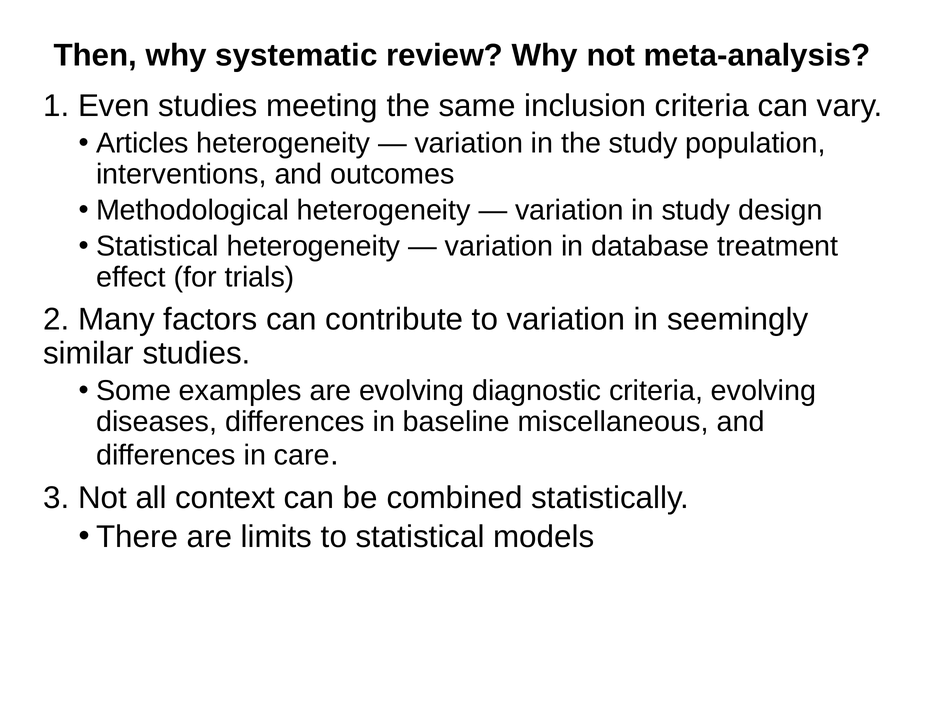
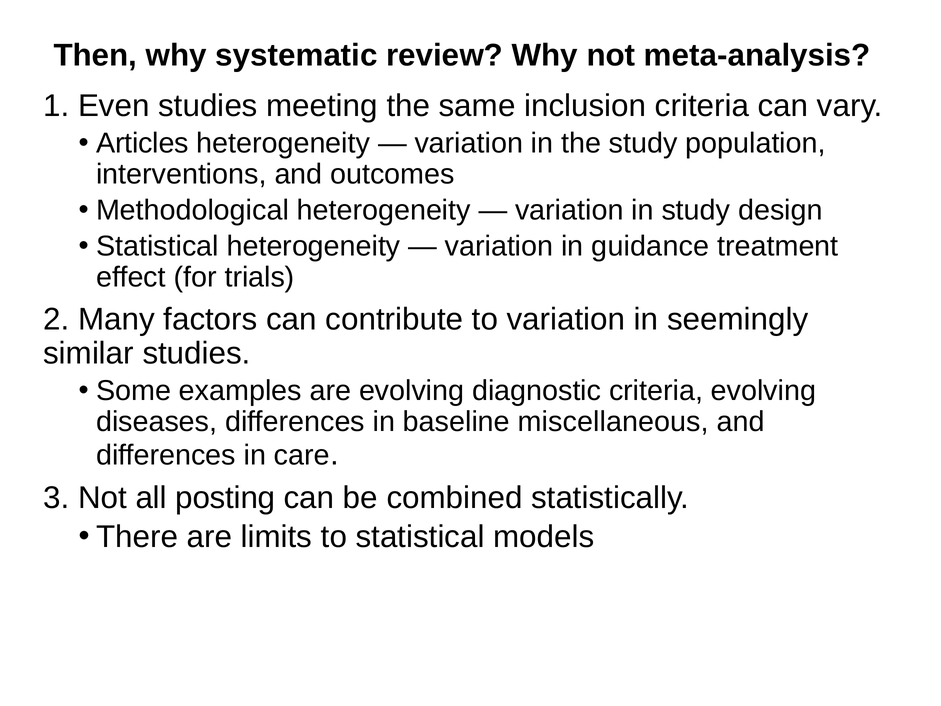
database: database -> guidance
context: context -> posting
